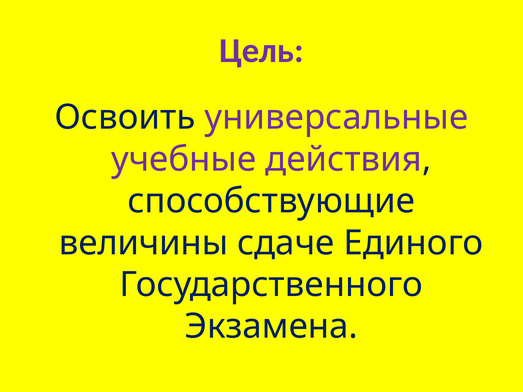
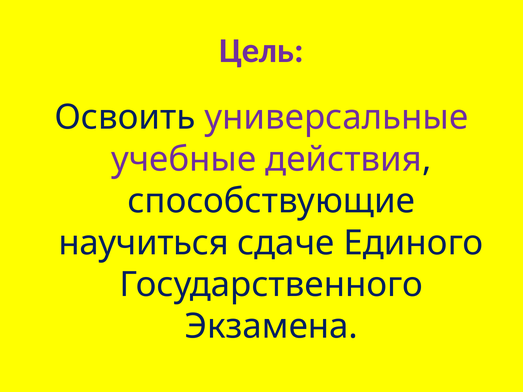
величины: величины -> научиться
